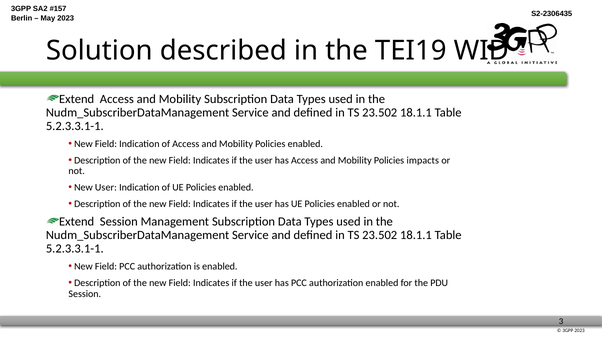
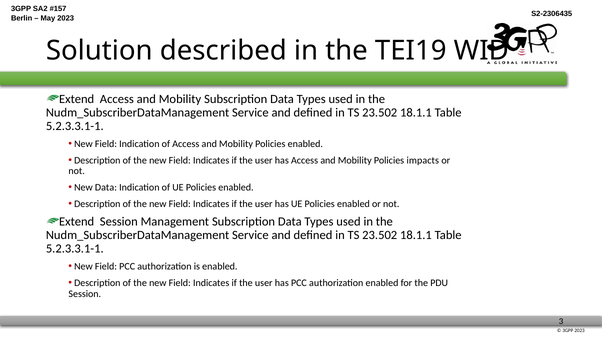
New User: User -> Data
